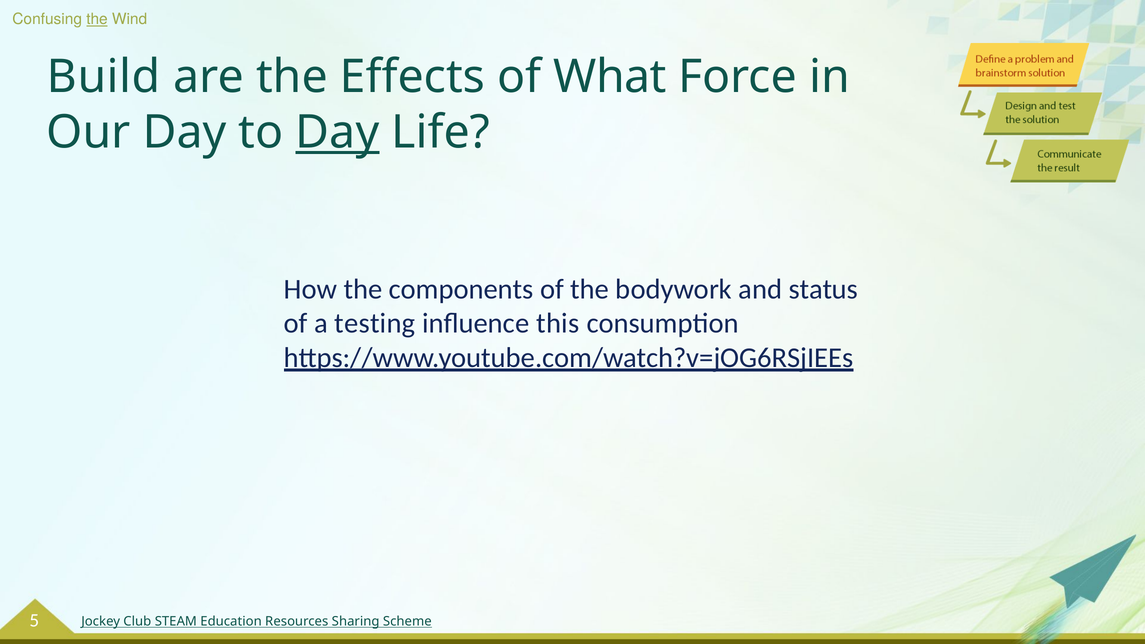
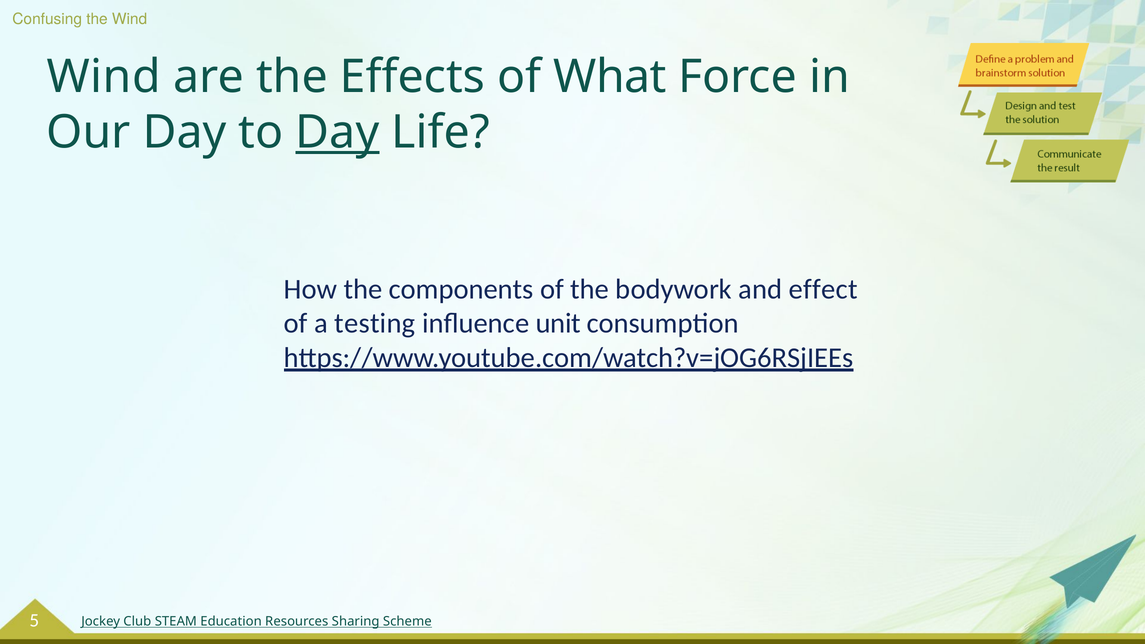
the at (97, 19) underline: present -> none
Build at (104, 77): Build -> Wind
status: status -> effect
this: this -> unit
